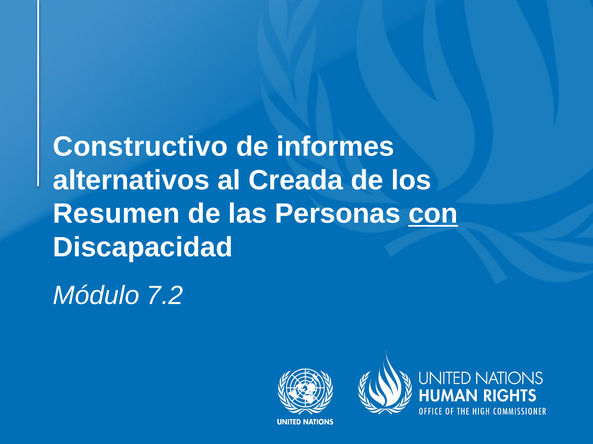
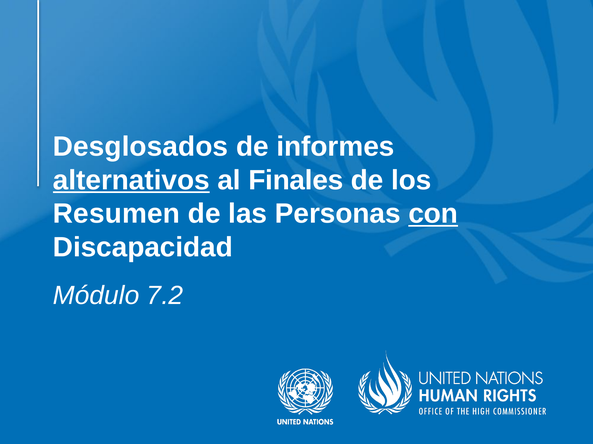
Constructivo: Constructivo -> Desglosados
alternativos underline: none -> present
Creada: Creada -> Finales
